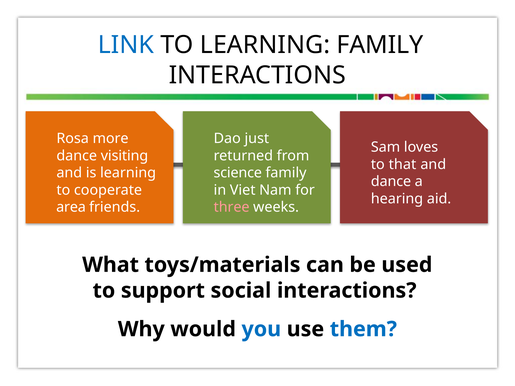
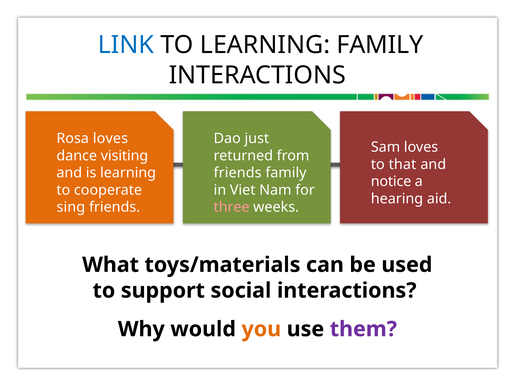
Rosa more: more -> loves
science at (238, 173): science -> friends
dance at (391, 182): dance -> notice
area: area -> sing
you colour: blue -> orange
them colour: blue -> purple
